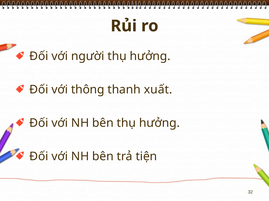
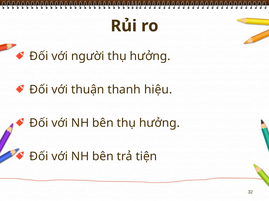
thông: thông -> thuận
xuất: xuất -> hiệu
